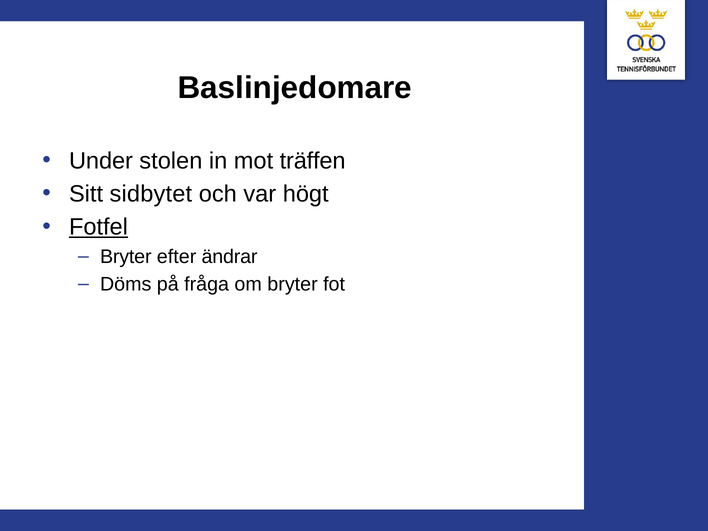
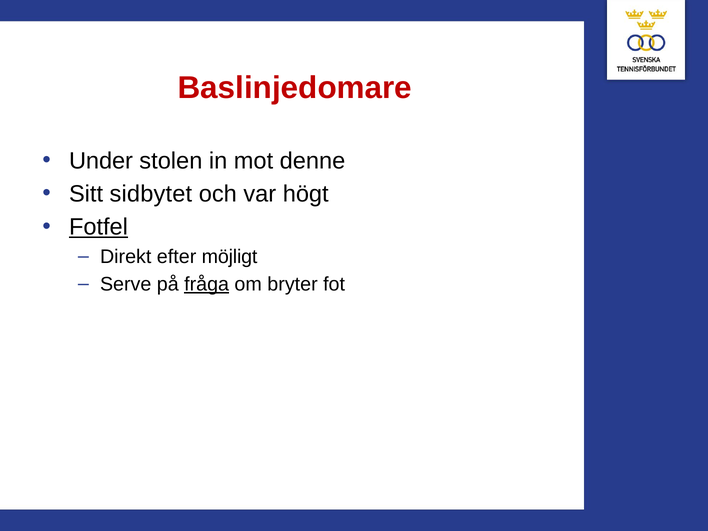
Baslinjedomare colour: black -> red
träffen: träffen -> denne
Bryter at (126, 257): Bryter -> Direkt
ändrar: ändrar -> möjligt
Döms: Döms -> Serve
fråga underline: none -> present
